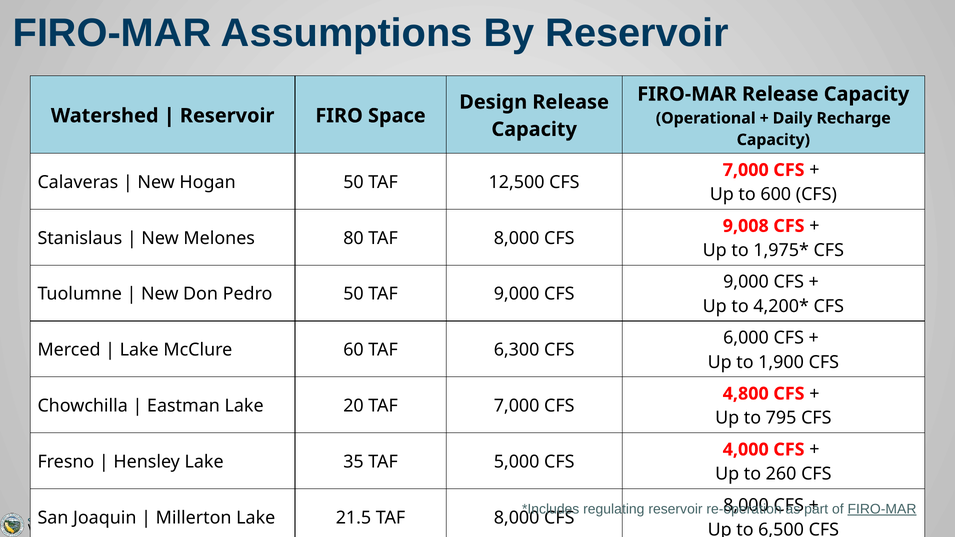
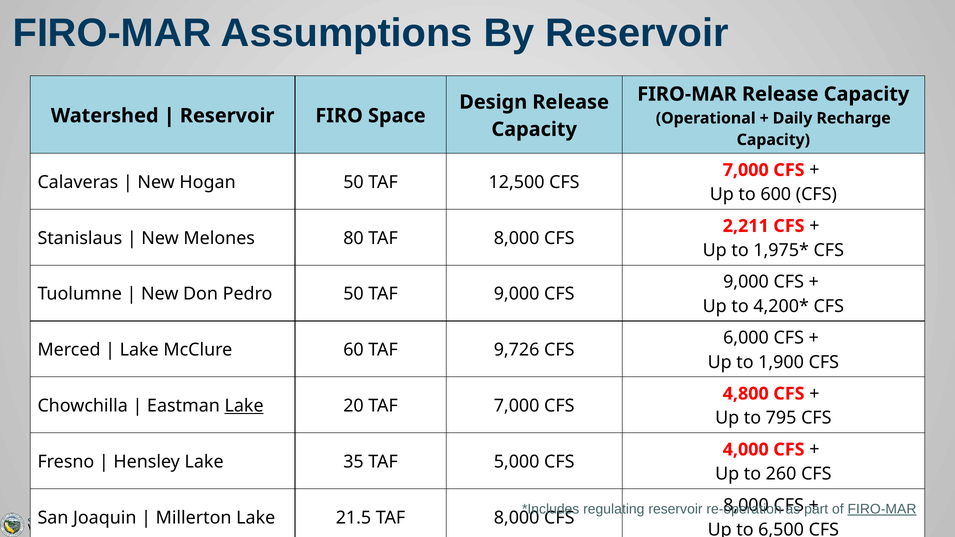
9,008: 9,008 -> 2,211
6,300: 6,300 -> 9,726
Lake at (244, 406) underline: none -> present
